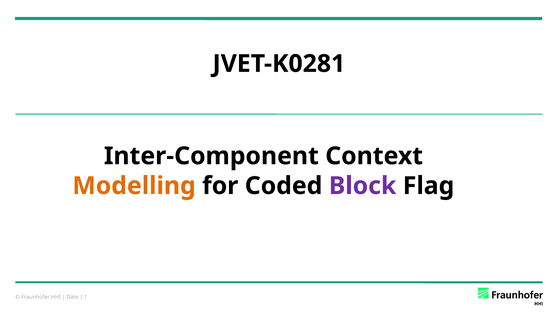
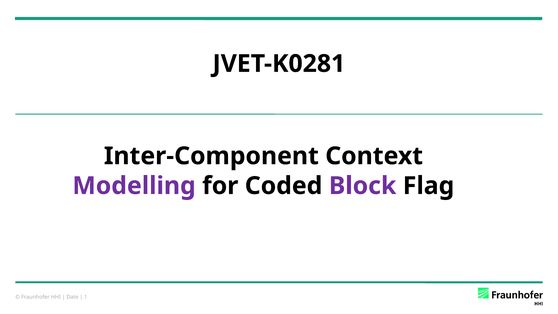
Modelling colour: orange -> purple
